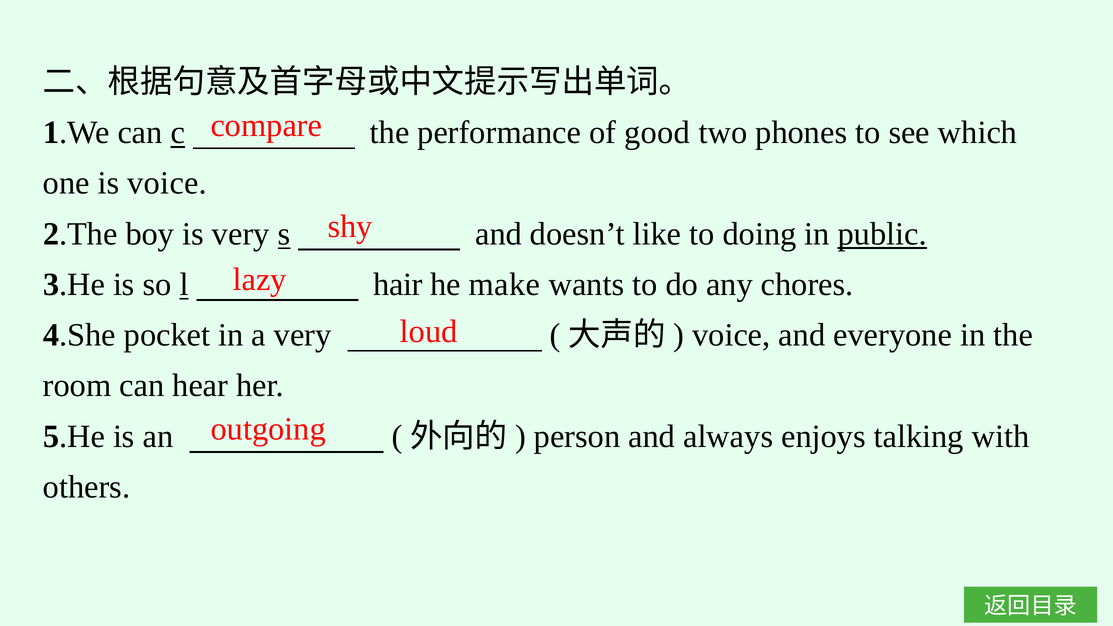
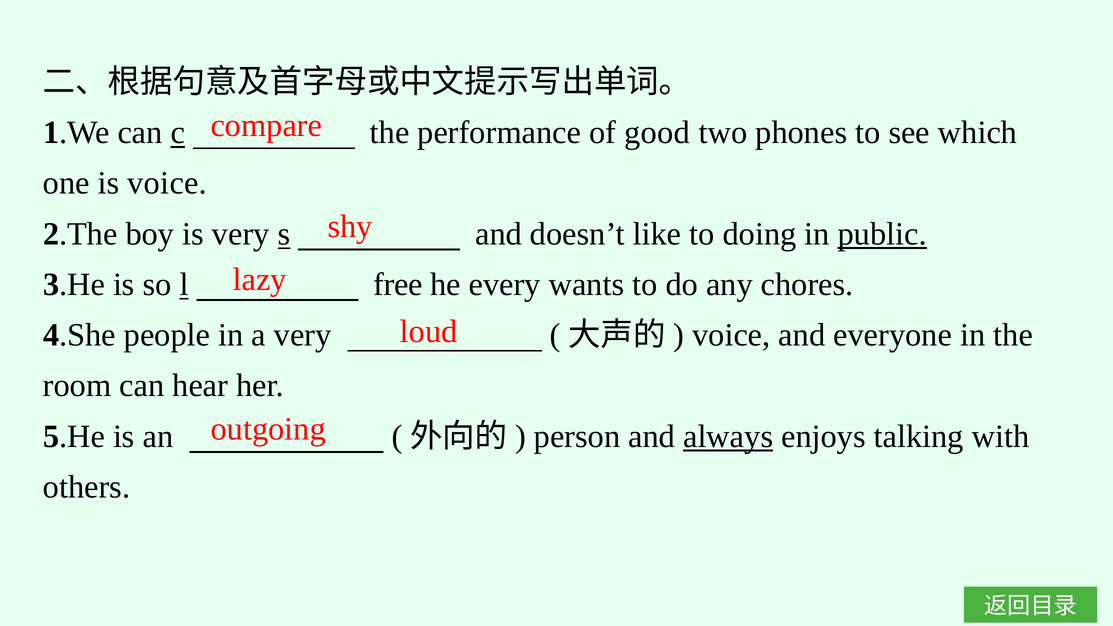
hair: hair -> free
make: make -> every
pocket: pocket -> people
always underline: none -> present
